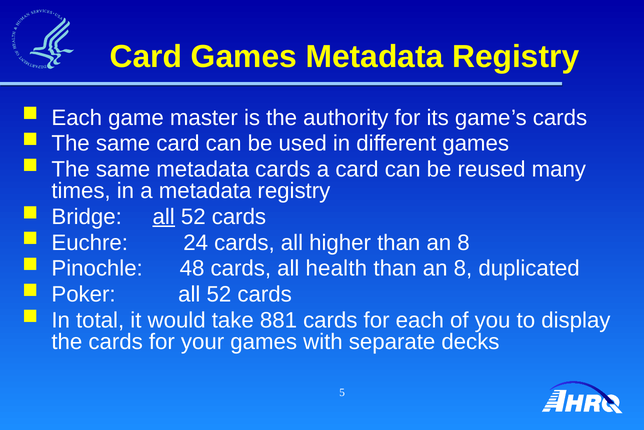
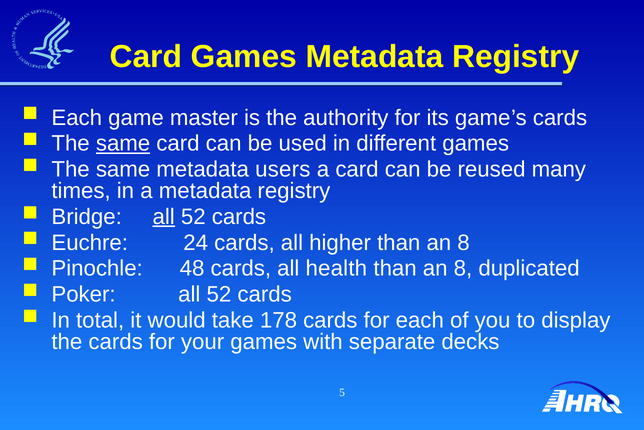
same at (123, 143) underline: none -> present
metadata cards: cards -> users
881: 881 -> 178
